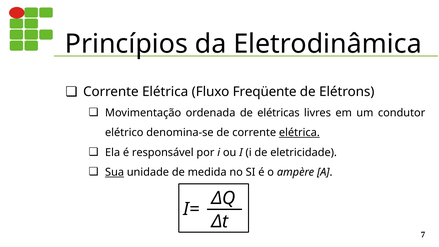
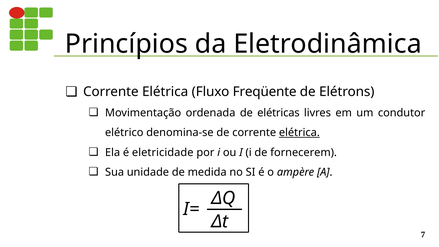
responsável: responsável -> eletricidade
eletricidade: eletricidade -> fornecerem
Sua underline: present -> none
